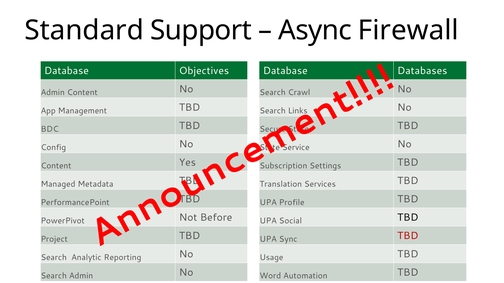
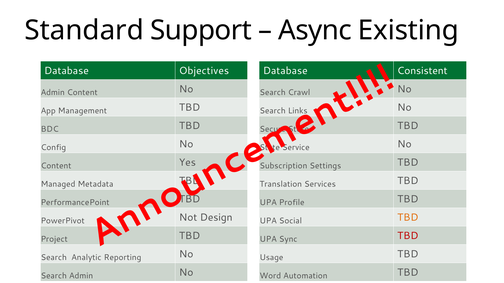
Firewall: Firewall -> Existing
Databases: Databases -> Consistent
TBD at (408, 218) colour: black -> orange
Before: Before -> Design
